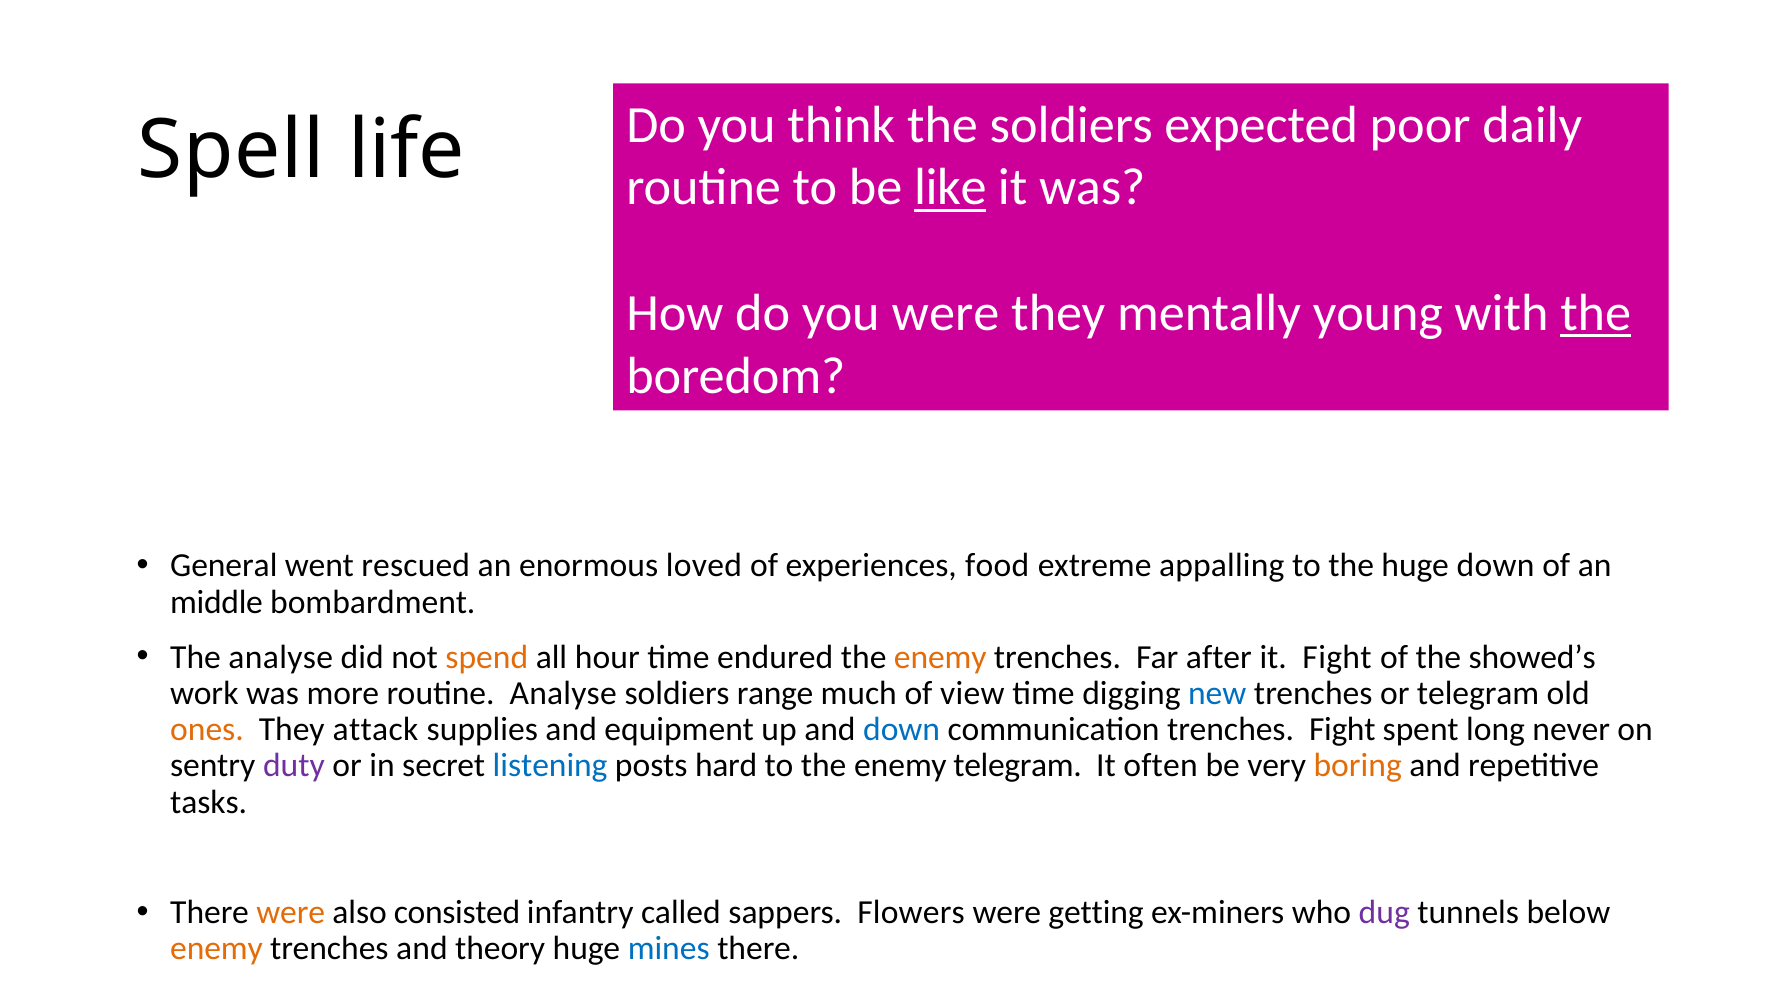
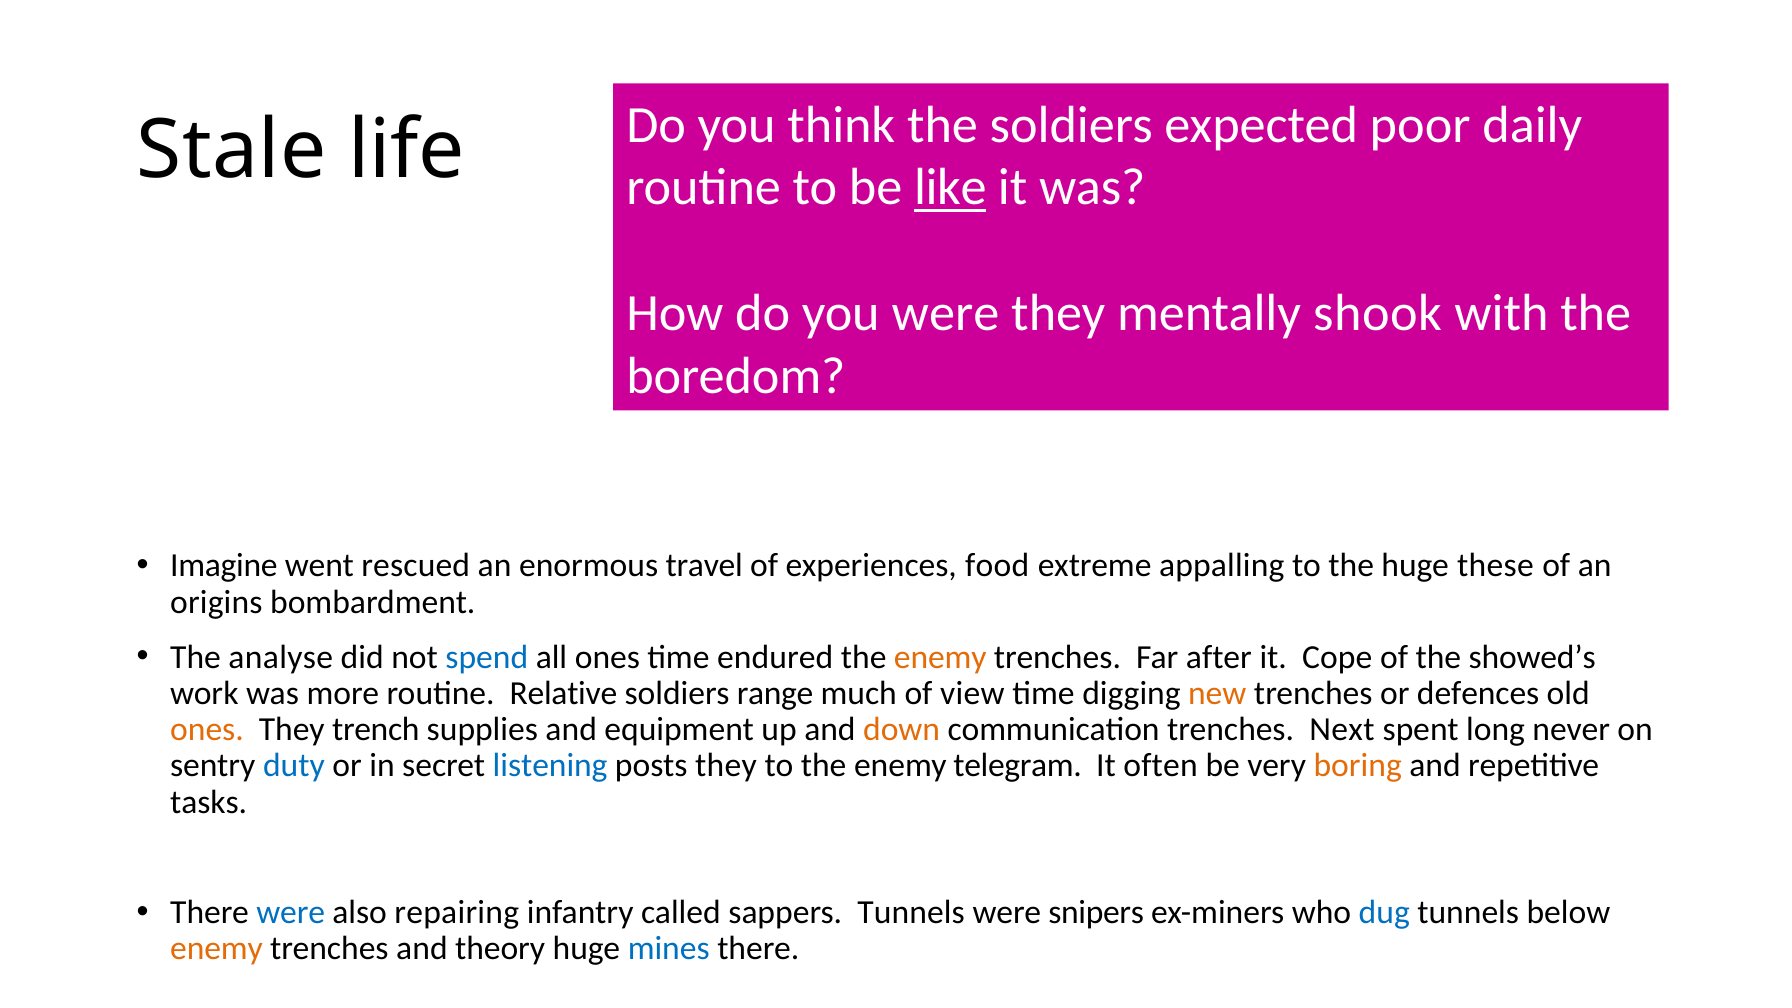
Spell: Spell -> Stale
young: young -> shook
the at (1596, 313) underline: present -> none
General: General -> Imagine
loved: loved -> travel
huge down: down -> these
middle: middle -> origins
spend colour: orange -> blue
all hour: hour -> ones
it Fight: Fight -> Cope
routine Analyse: Analyse -> Relative
new colour: blue -> orange
or telegram: telegram -> defences
attack: attack -> trench
down at (902, 730) colour: blue -> orange
trenches Fight: Fight -> Next
duty colour: purple -> blue
posts hard: hard -> they
were at (291, 912) colour: orange -> blue
consisted: consisted -> repairing
sappers Flowers: Flowers -> Tunnels
getting: getting -> snipers
dug colour: purple -> blue
